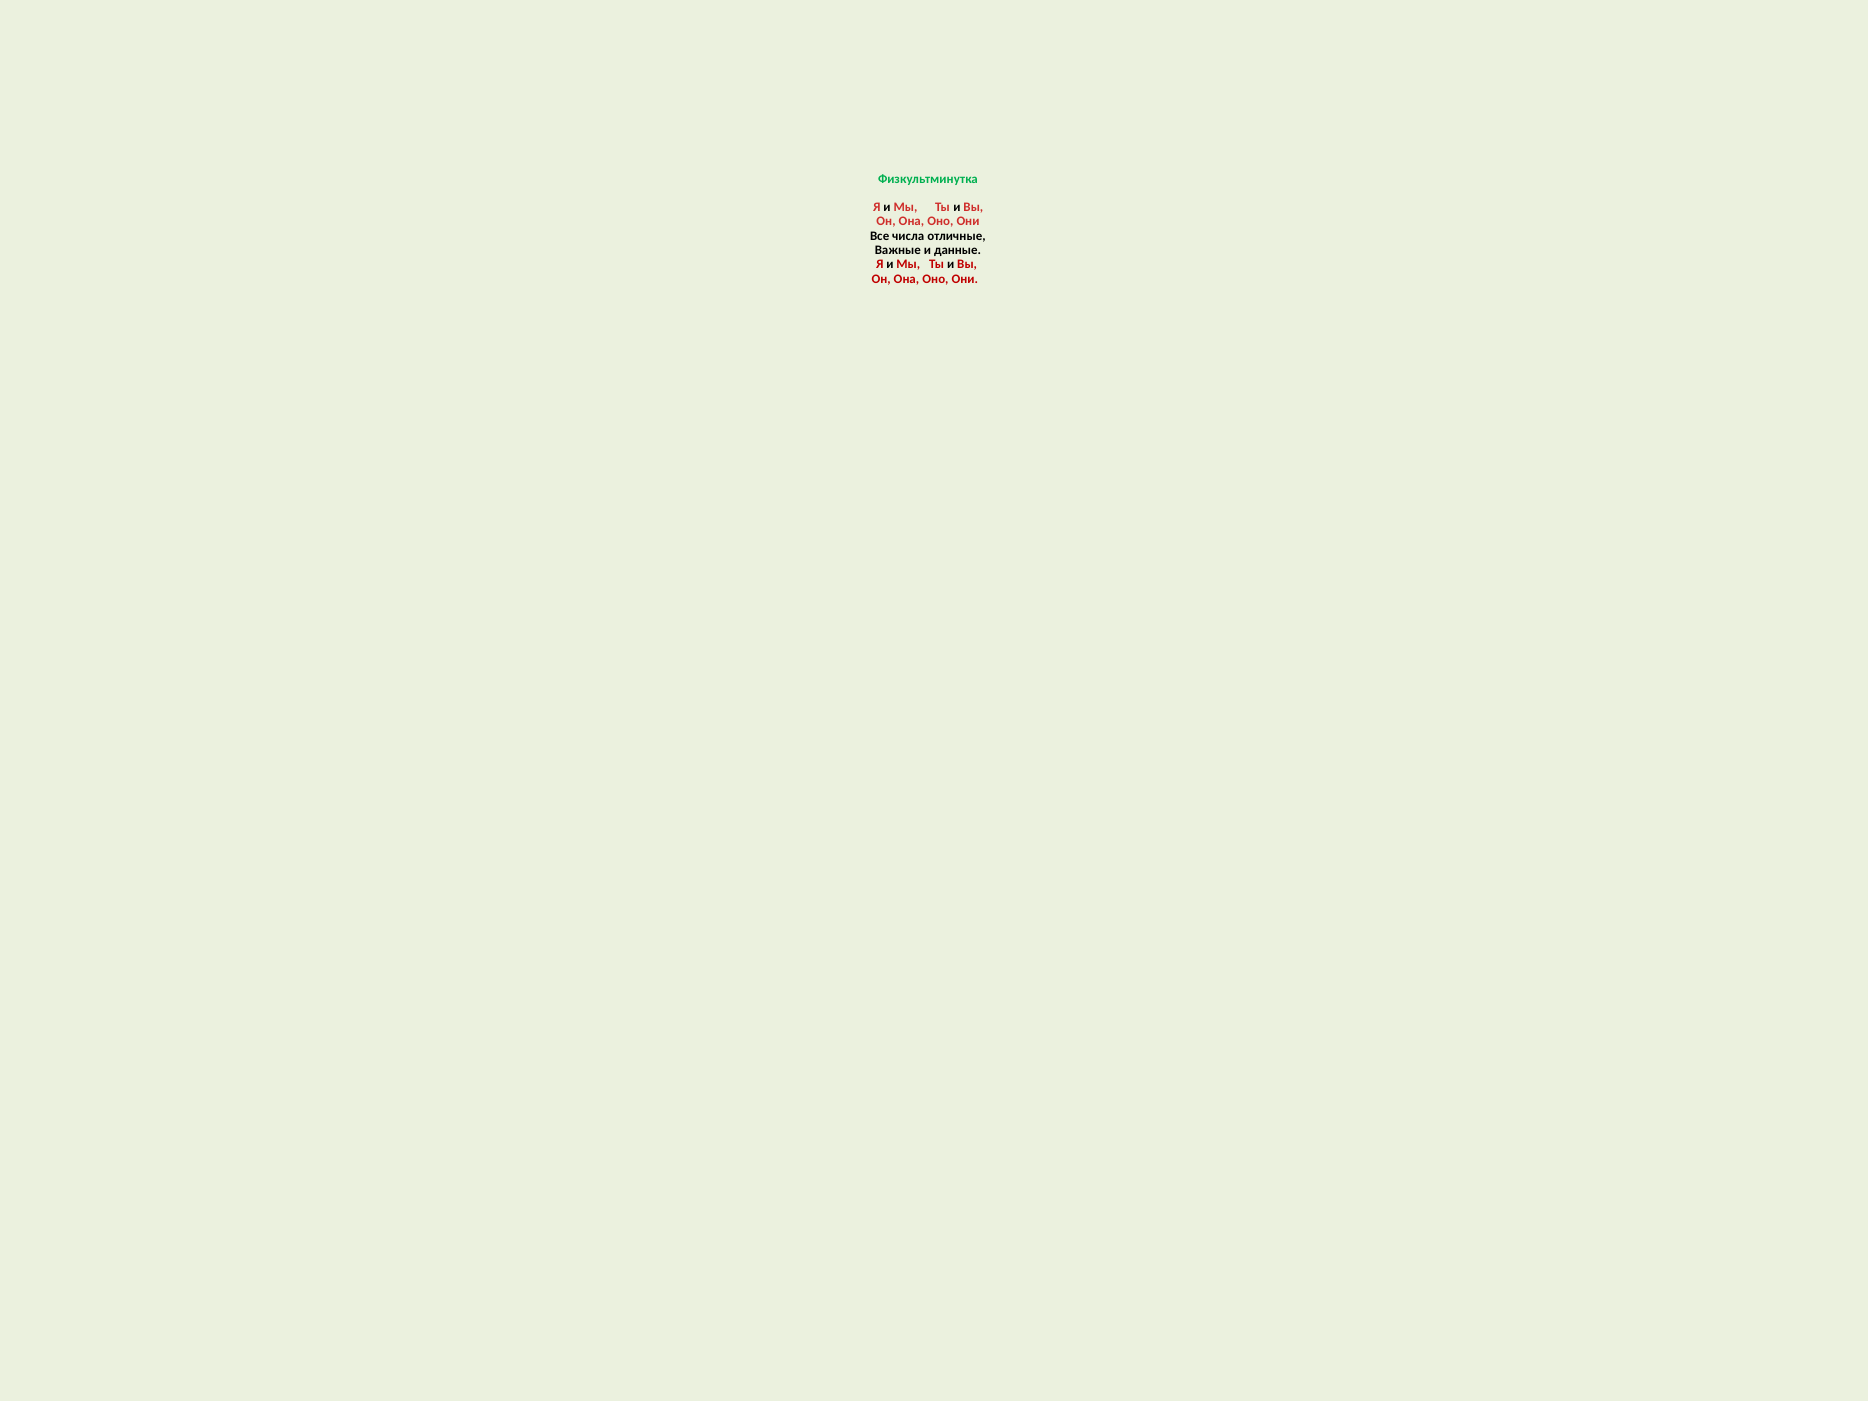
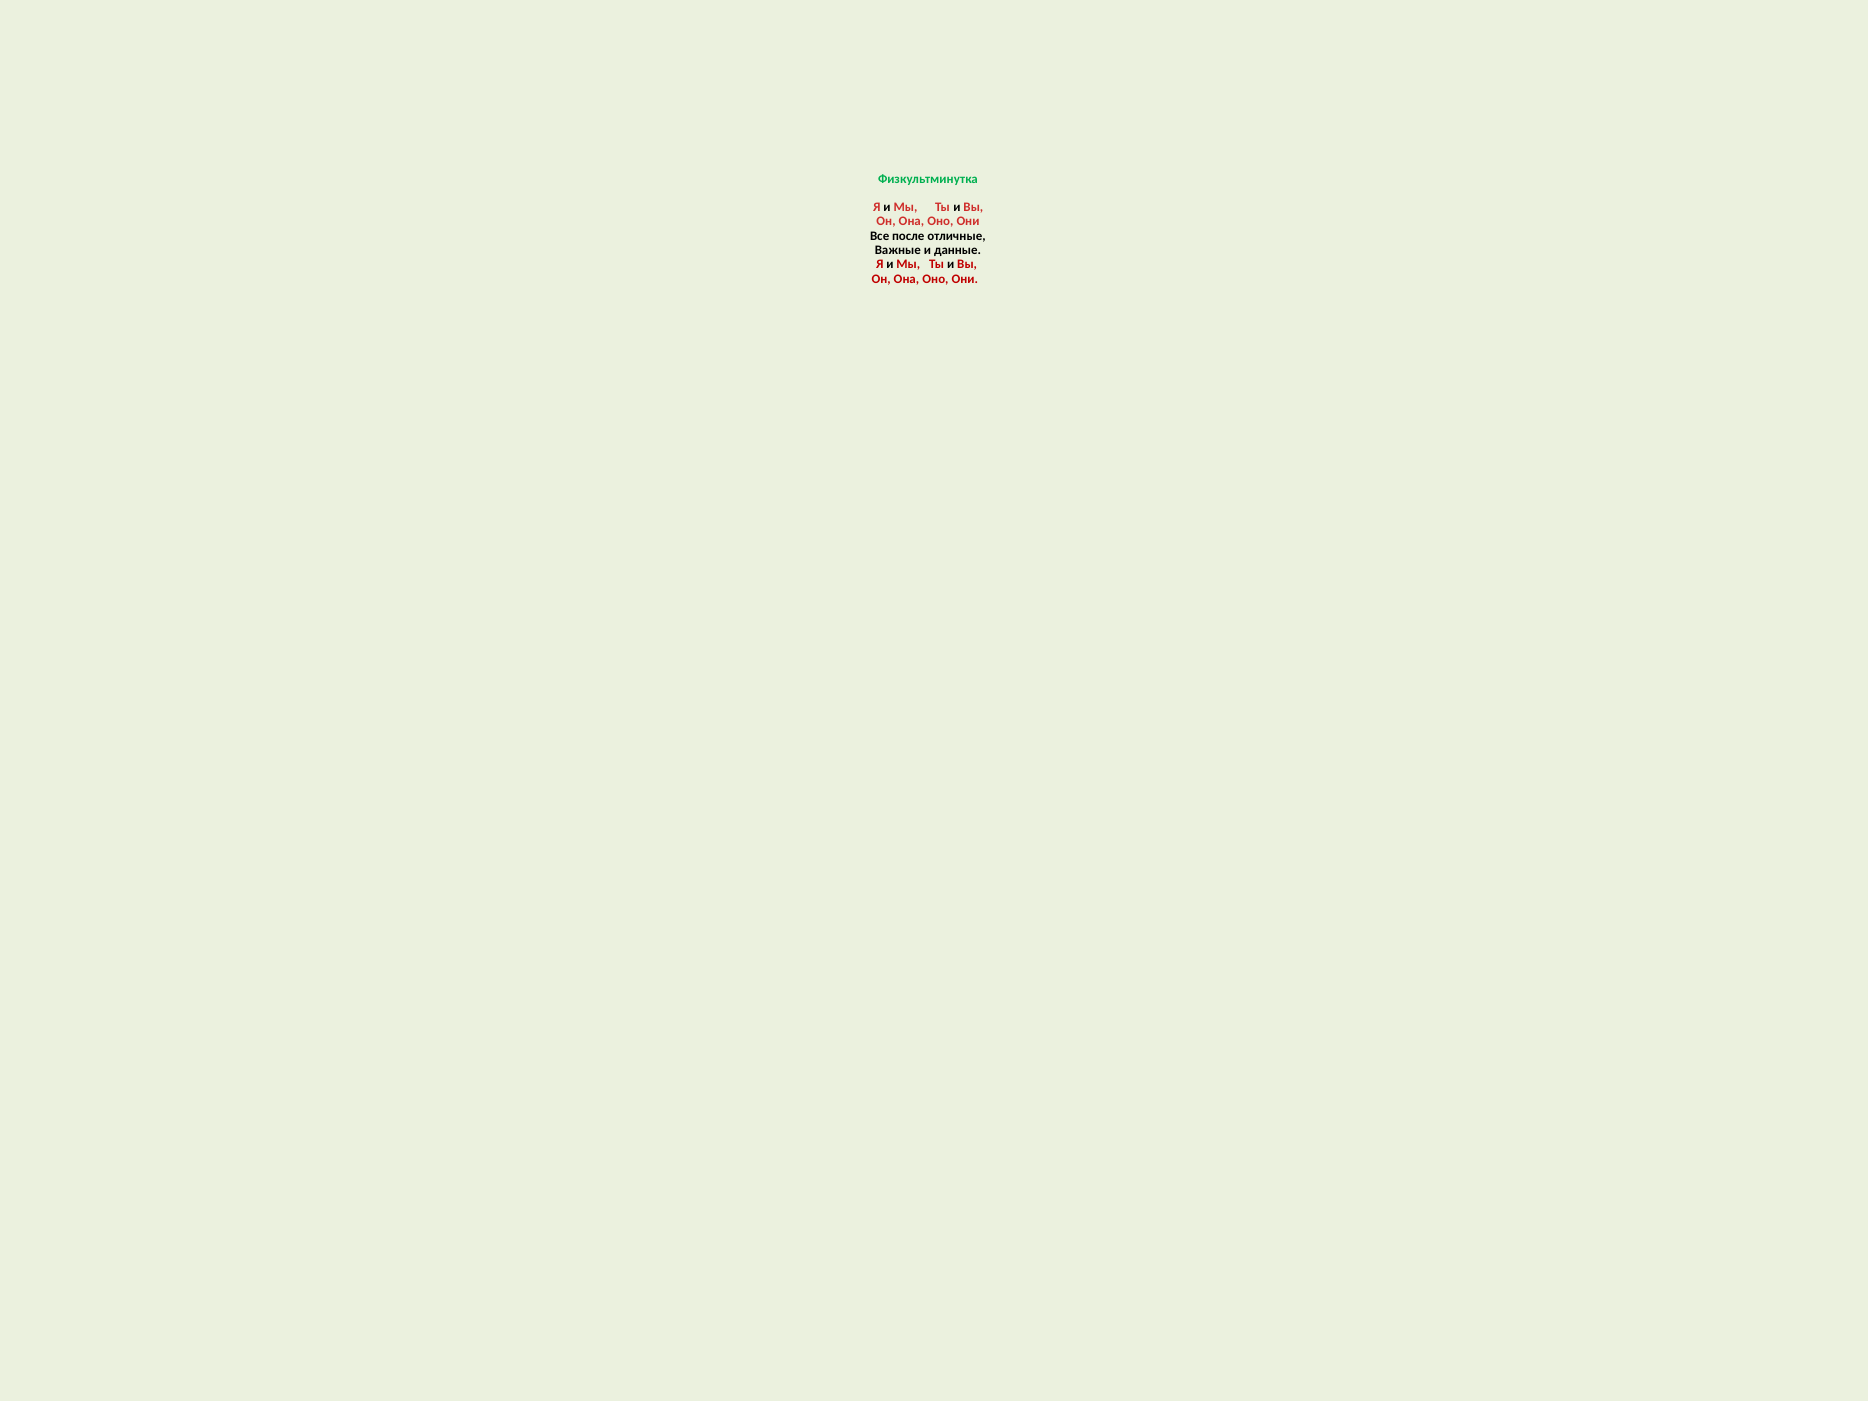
числа: числа -> после
